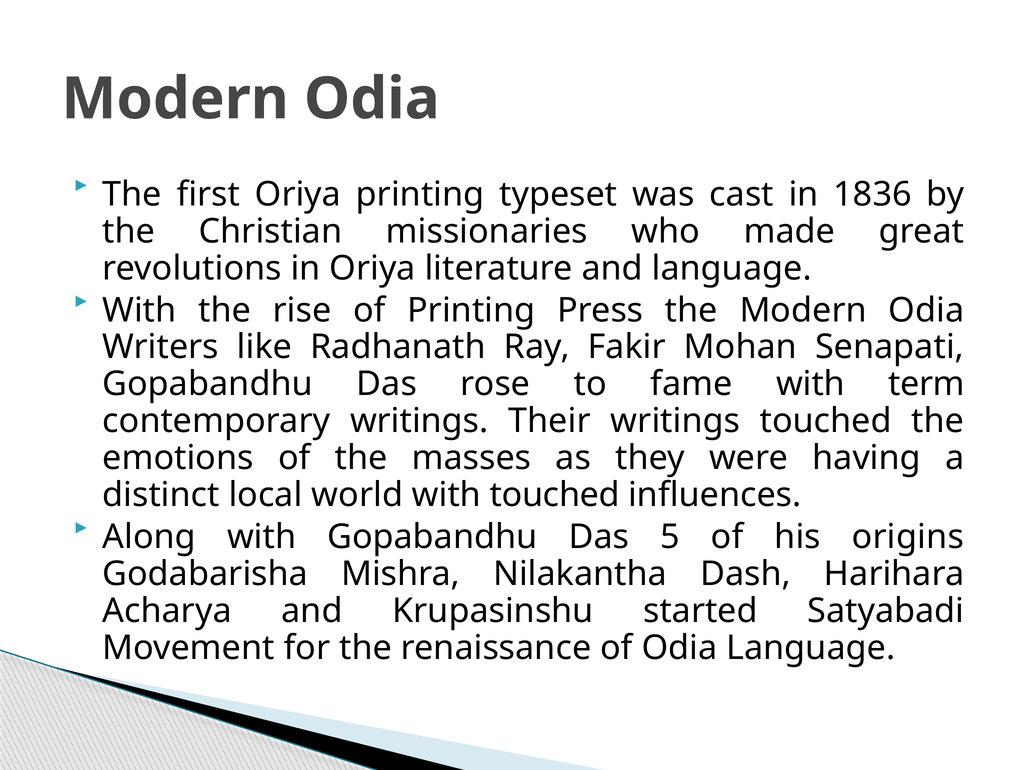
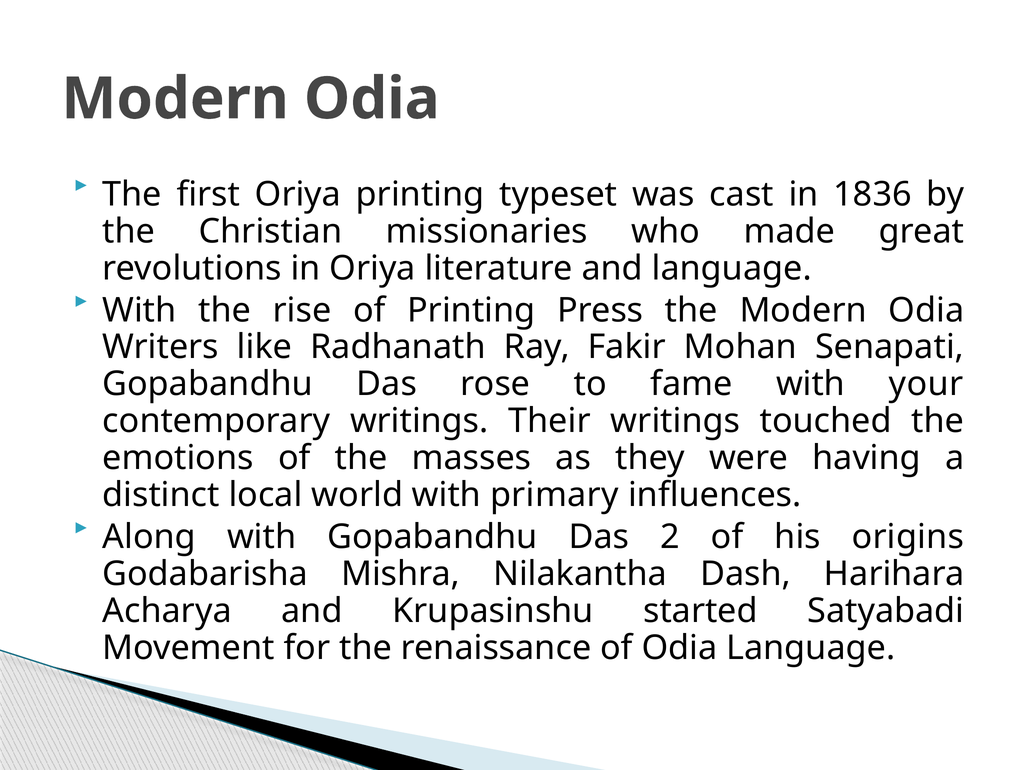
term: term -> your
with touched: touched -> primary
5: 5 -> 2
